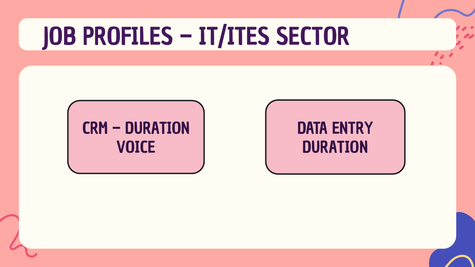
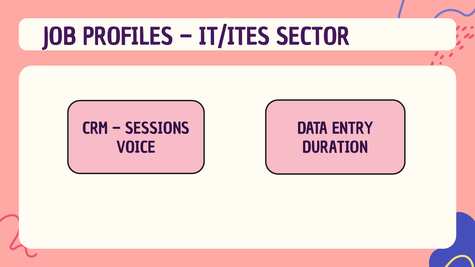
DURATION at (158, 129): DURATION -> SESSIONS
